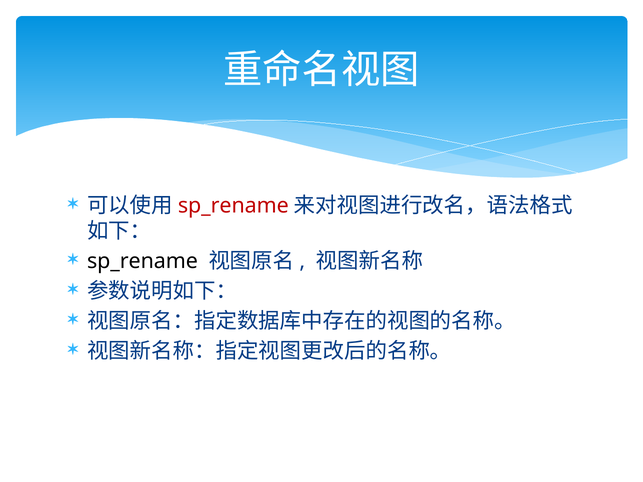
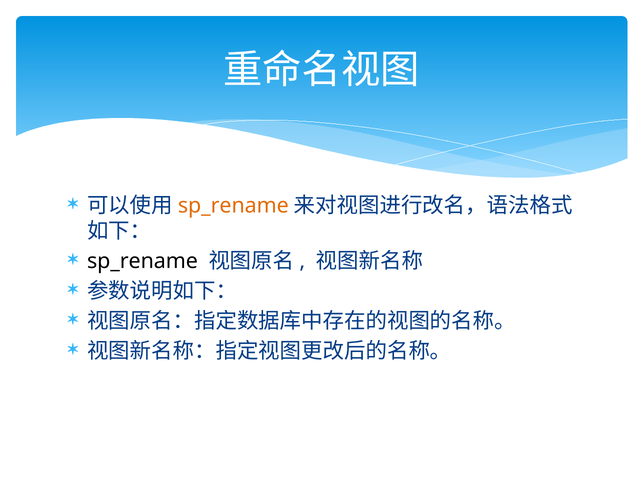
sp_rename at (233, 206) colour: red -> orange
